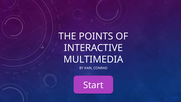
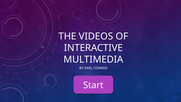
POINTS: POINTS -> VIDEOS
